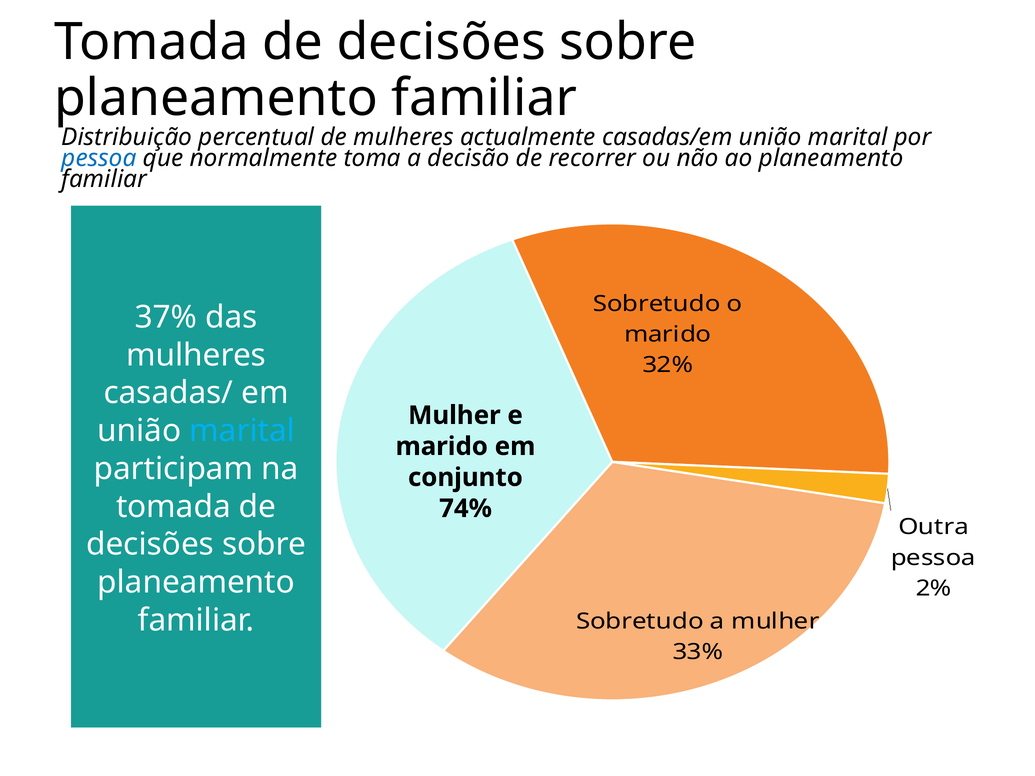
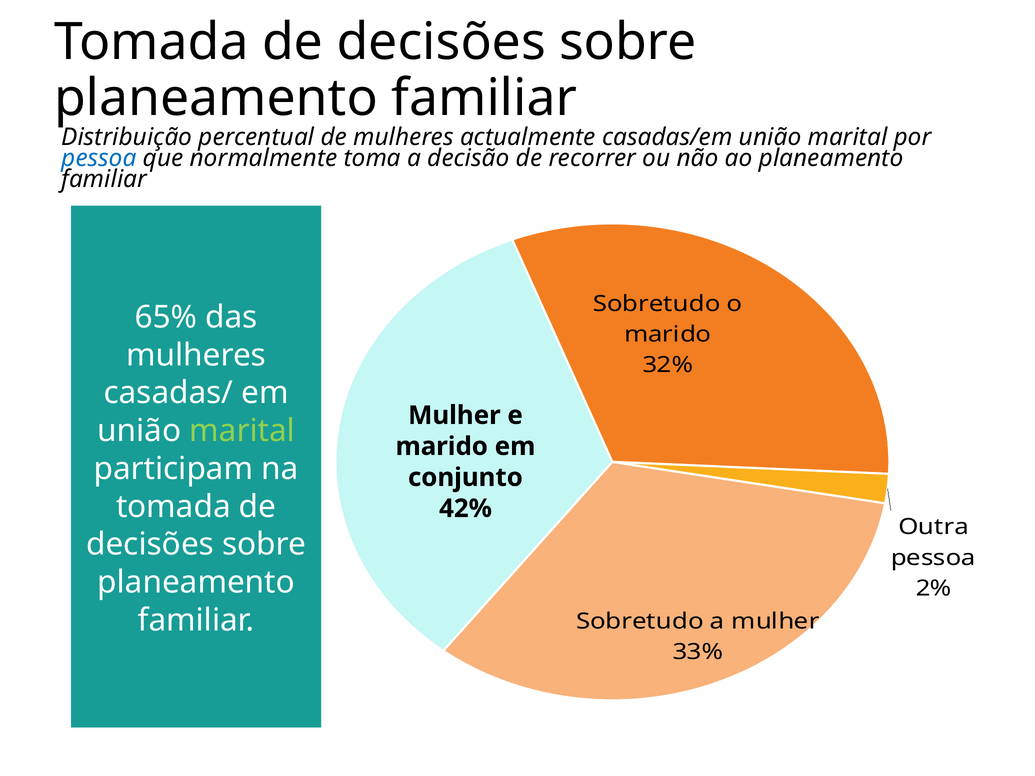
37%: 37% -> 65%
marital at (242, 431) colour: light blue -> light green
74%: 74% -> 42%
